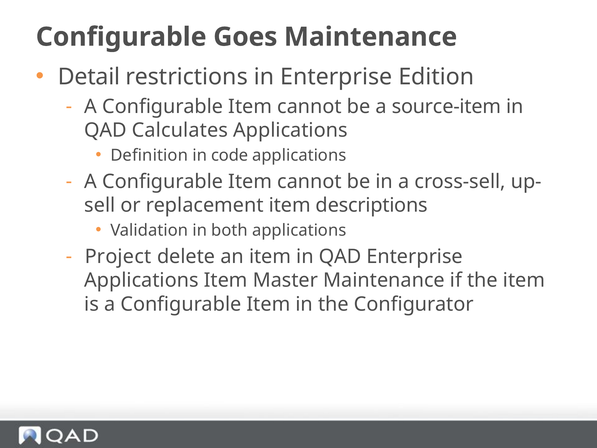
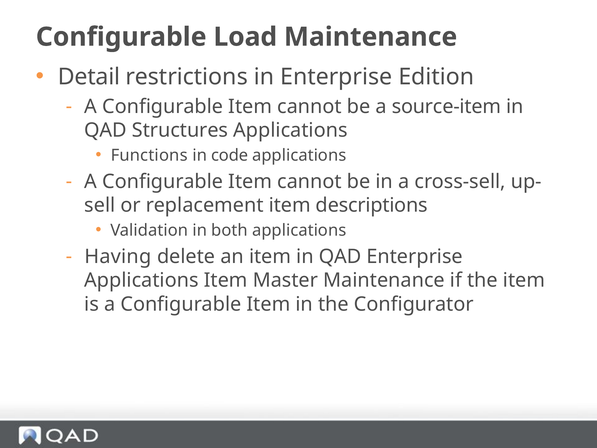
Goes: Goes -> Load
Calculates: Calculates -> Structures
Definition: Definition -> Functions
Project: Project -> Having
